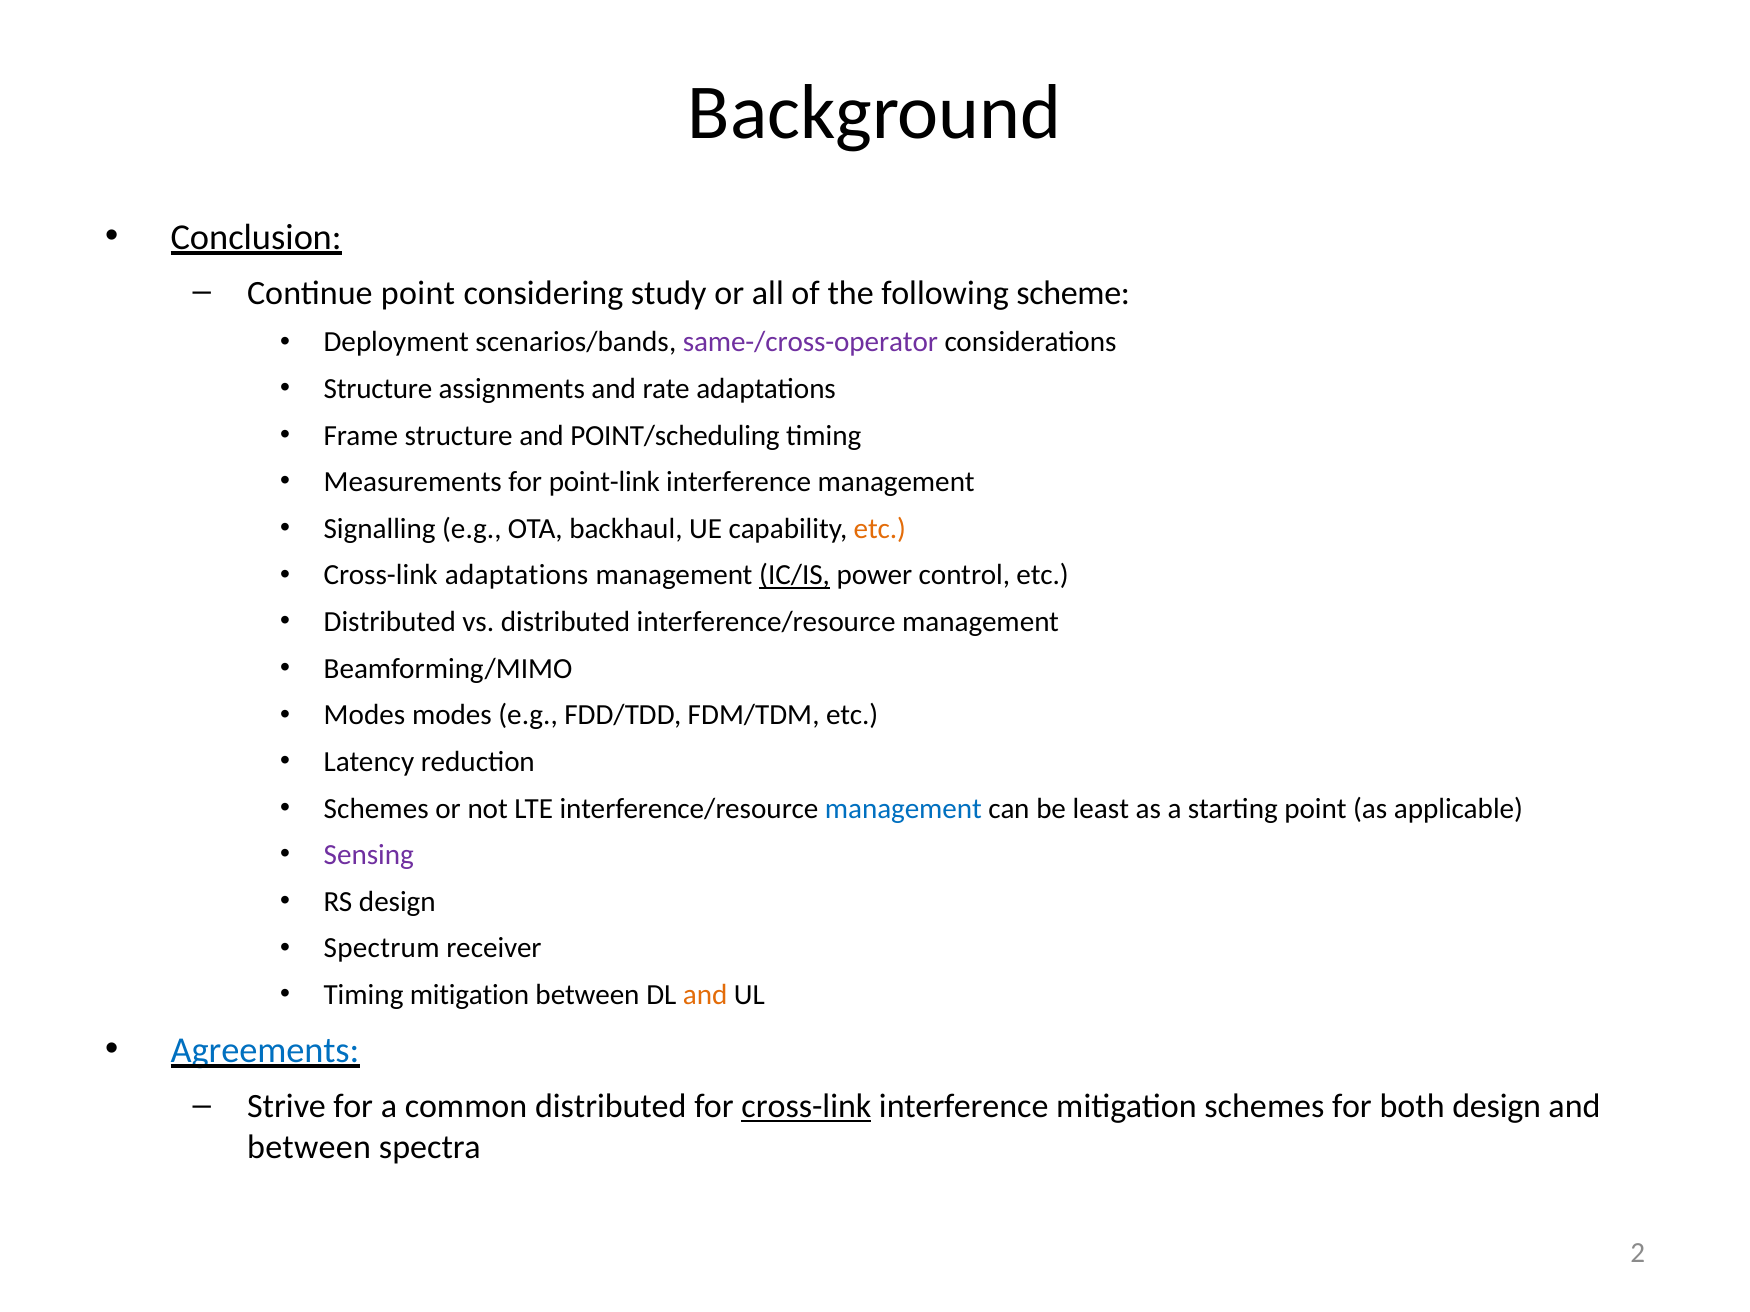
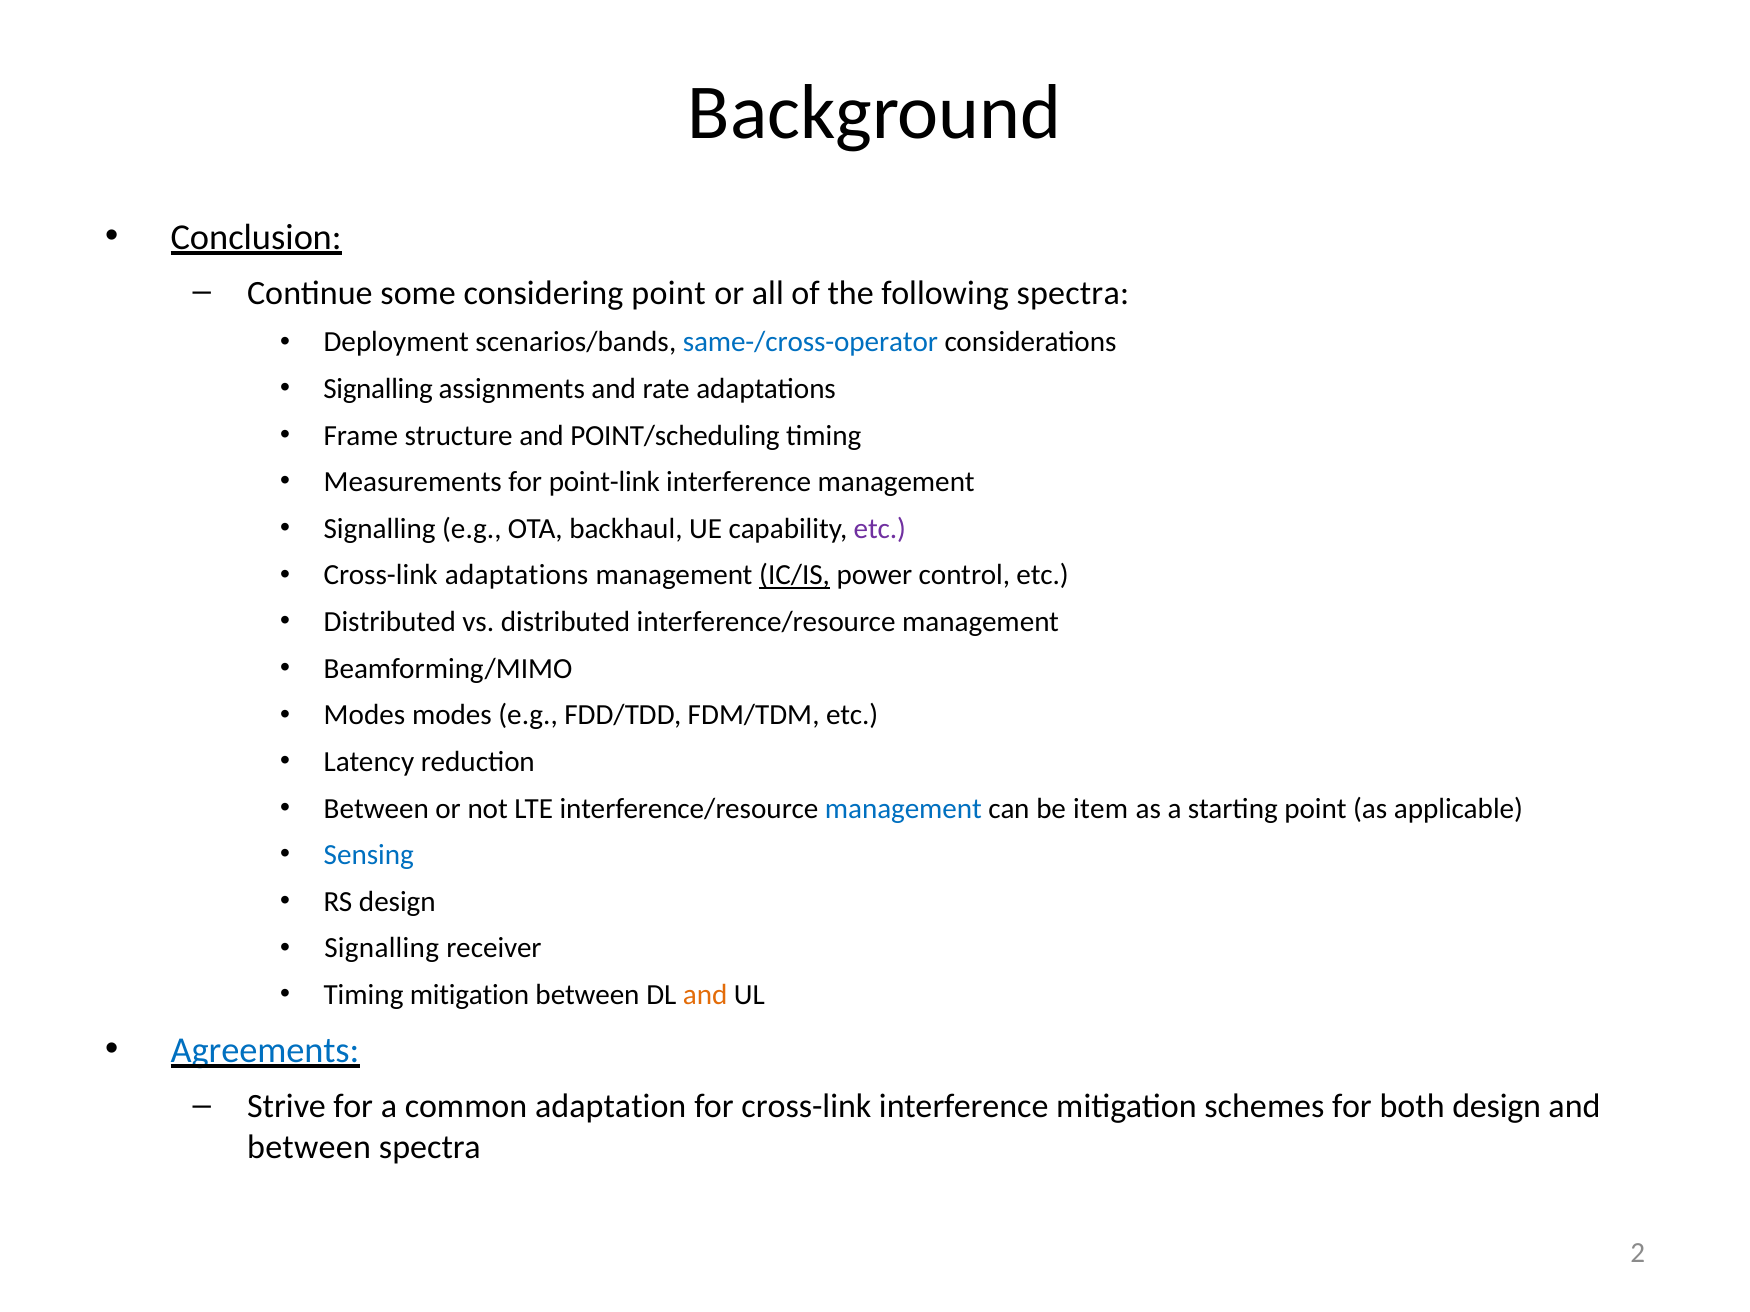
Continue point: point -> some
considering study: study -> point
following scheme: scheme -> spectra
same-/cross-operator colour: purple -> blue
Structure at (378, 389): Structure -> Signalling
etc at (880, 529) colour: orange -> purple
Schemes at (376, 809): Schemes -> Between
least: least -> item
Sensing colour: purple -> blue
Spectrum at (382, 949): Spectrum -> Signalling
common distributed: distributed -> adaptation
cross-link at (806, 1107) underline: present -> none
